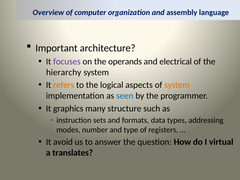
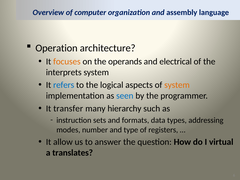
Important: Important -> Operation
focuses colour: purple -> orange
hierarchy: hierarchy -> interprets
refers colour: orange -> blue
graphics: graphics -> transfer
structure: structure -> hierarchy
avoid: avoid -> allow
